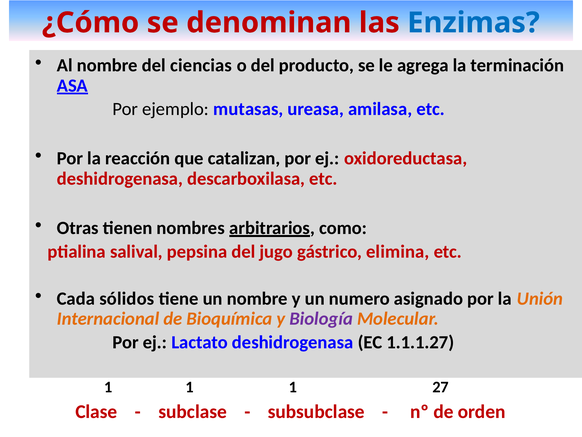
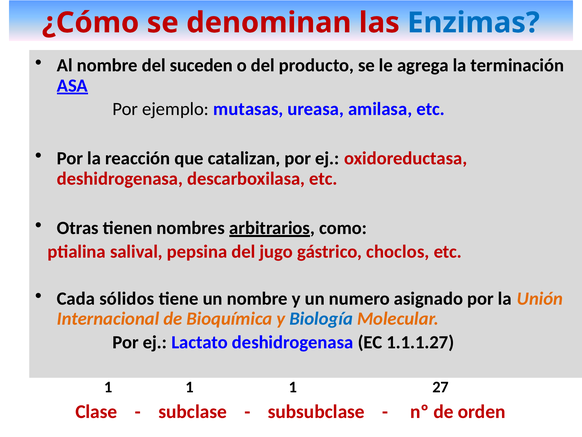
ciencias: ciencias -> suceden
elimina: elimina -> choclos
Biología colour: purple -> blue
